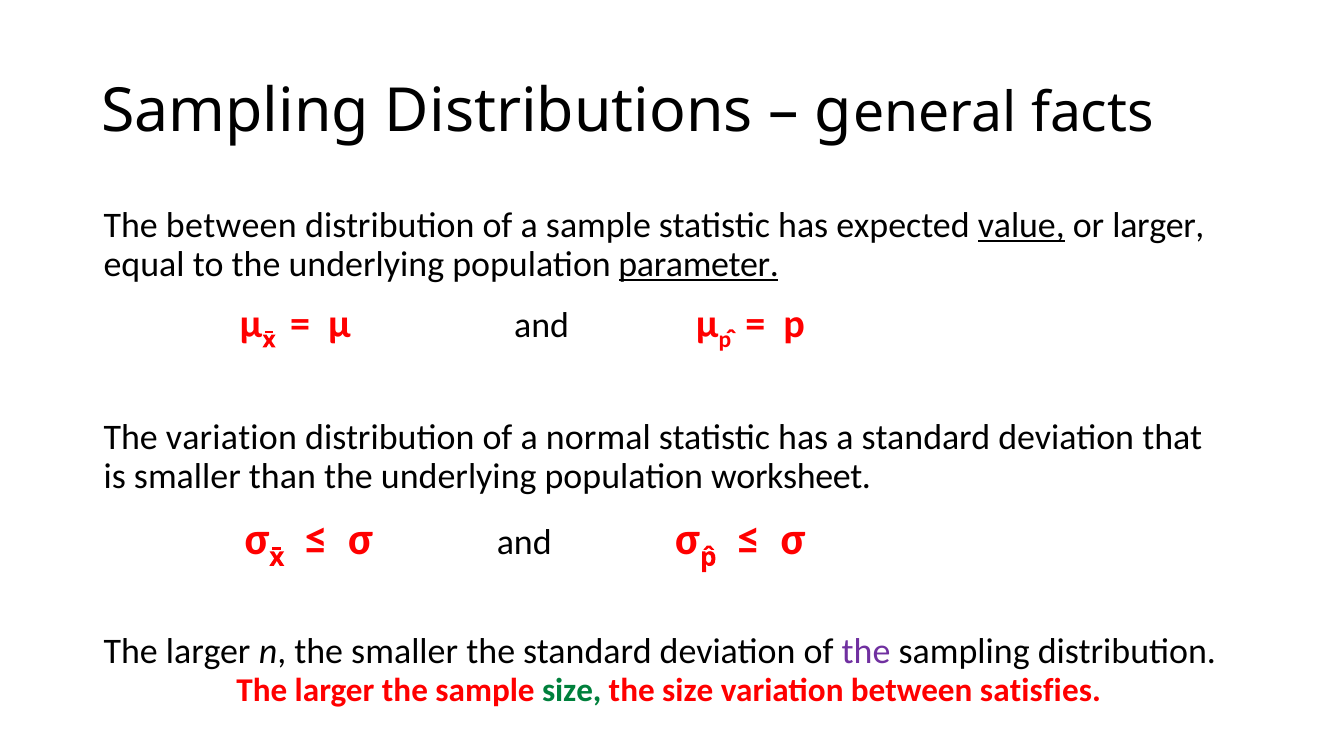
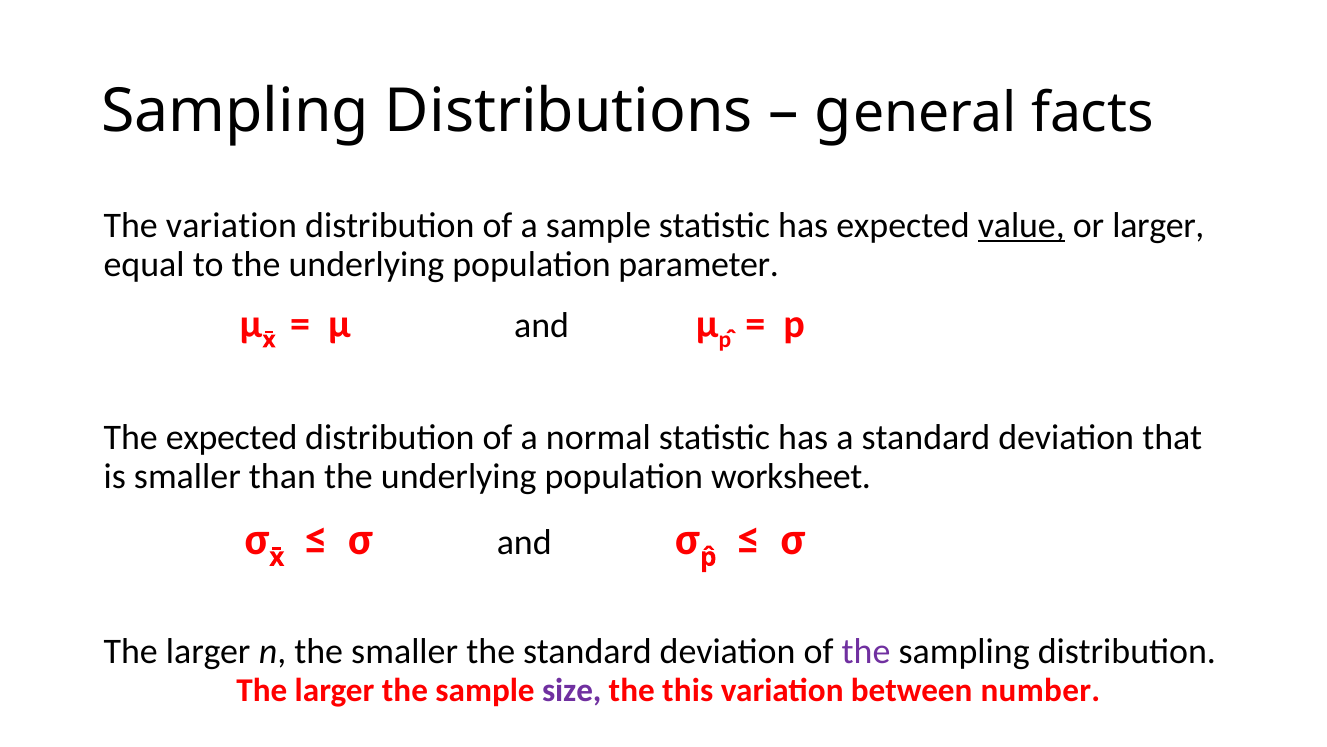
The between: between -> variation
parameter underline: present -> none
The variation: variation -> expected
size at (572, 690) colour: green -> purple
the size: size -> this
satisfies: satisfies -> number
